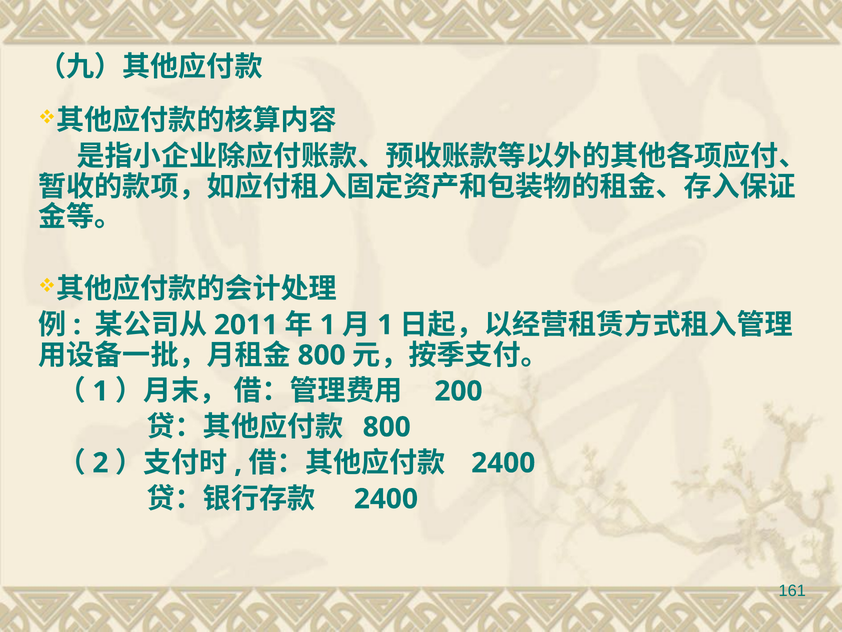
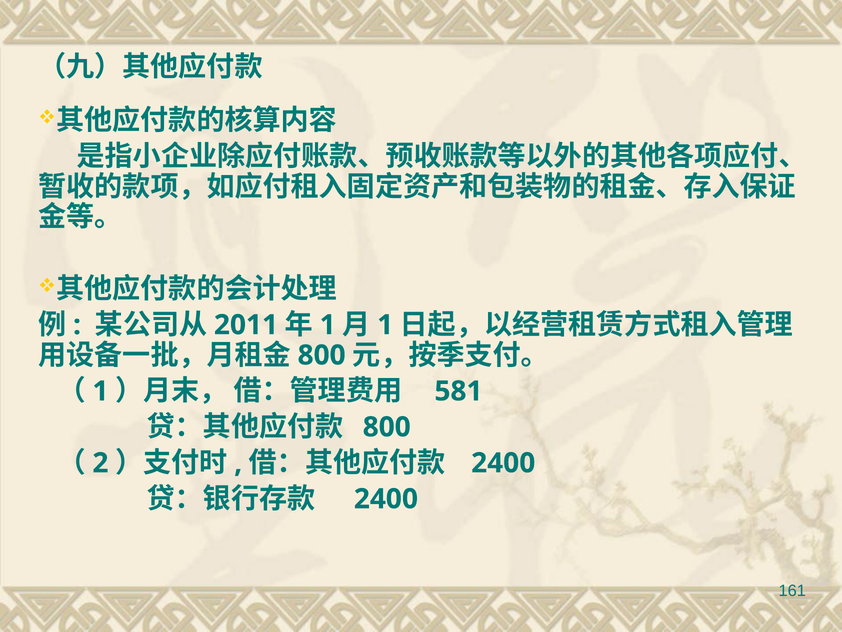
200: 200 -> 581
